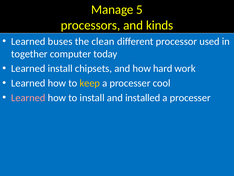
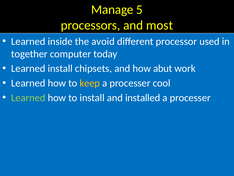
kinds: kinds -> most
buses: buses -> inside
clean: clean -> avoid
hard: hard -> abut
Learned at (28, 97) colour: pink -> light green
